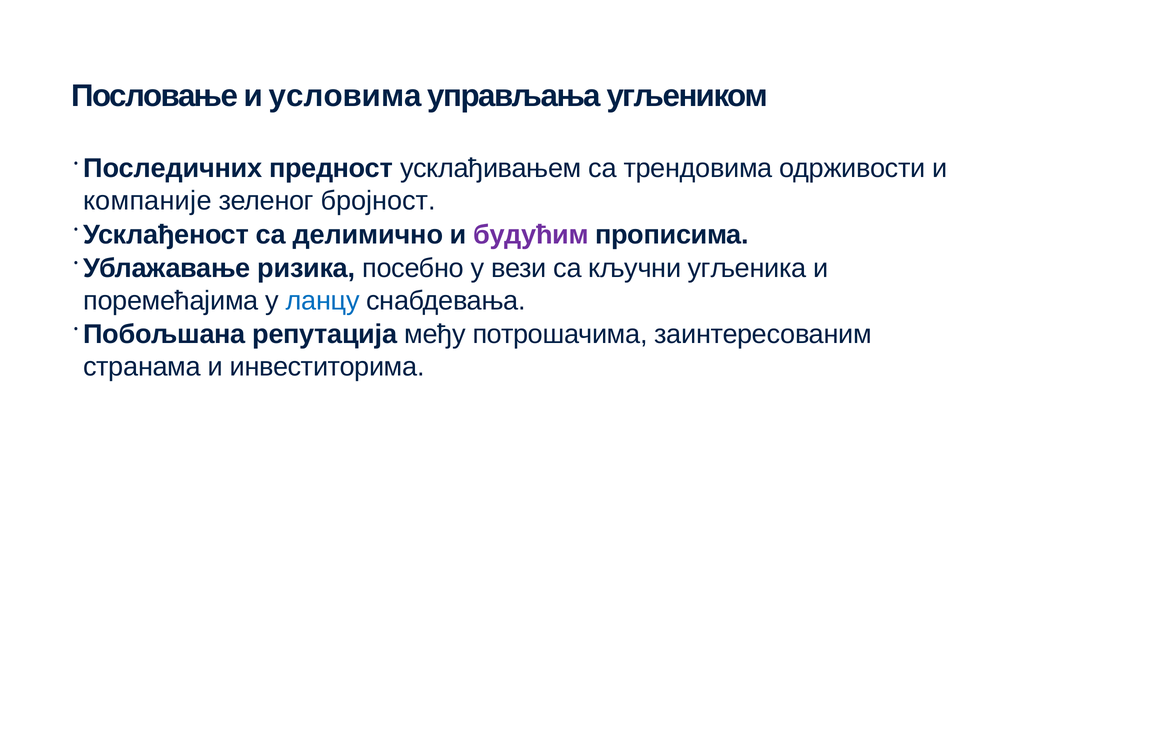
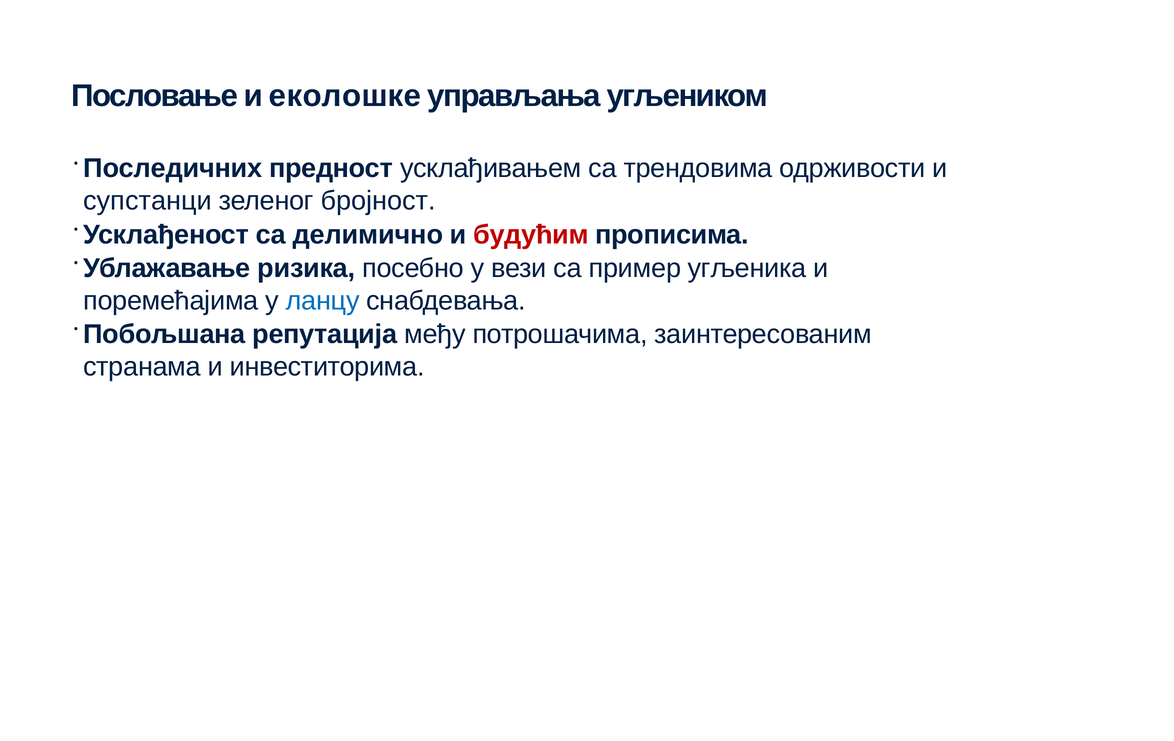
условима: условима -> еколошке
компаније: компаније -> супстанци
будућим colour: purple -> red
кључни: кључни -> пример
